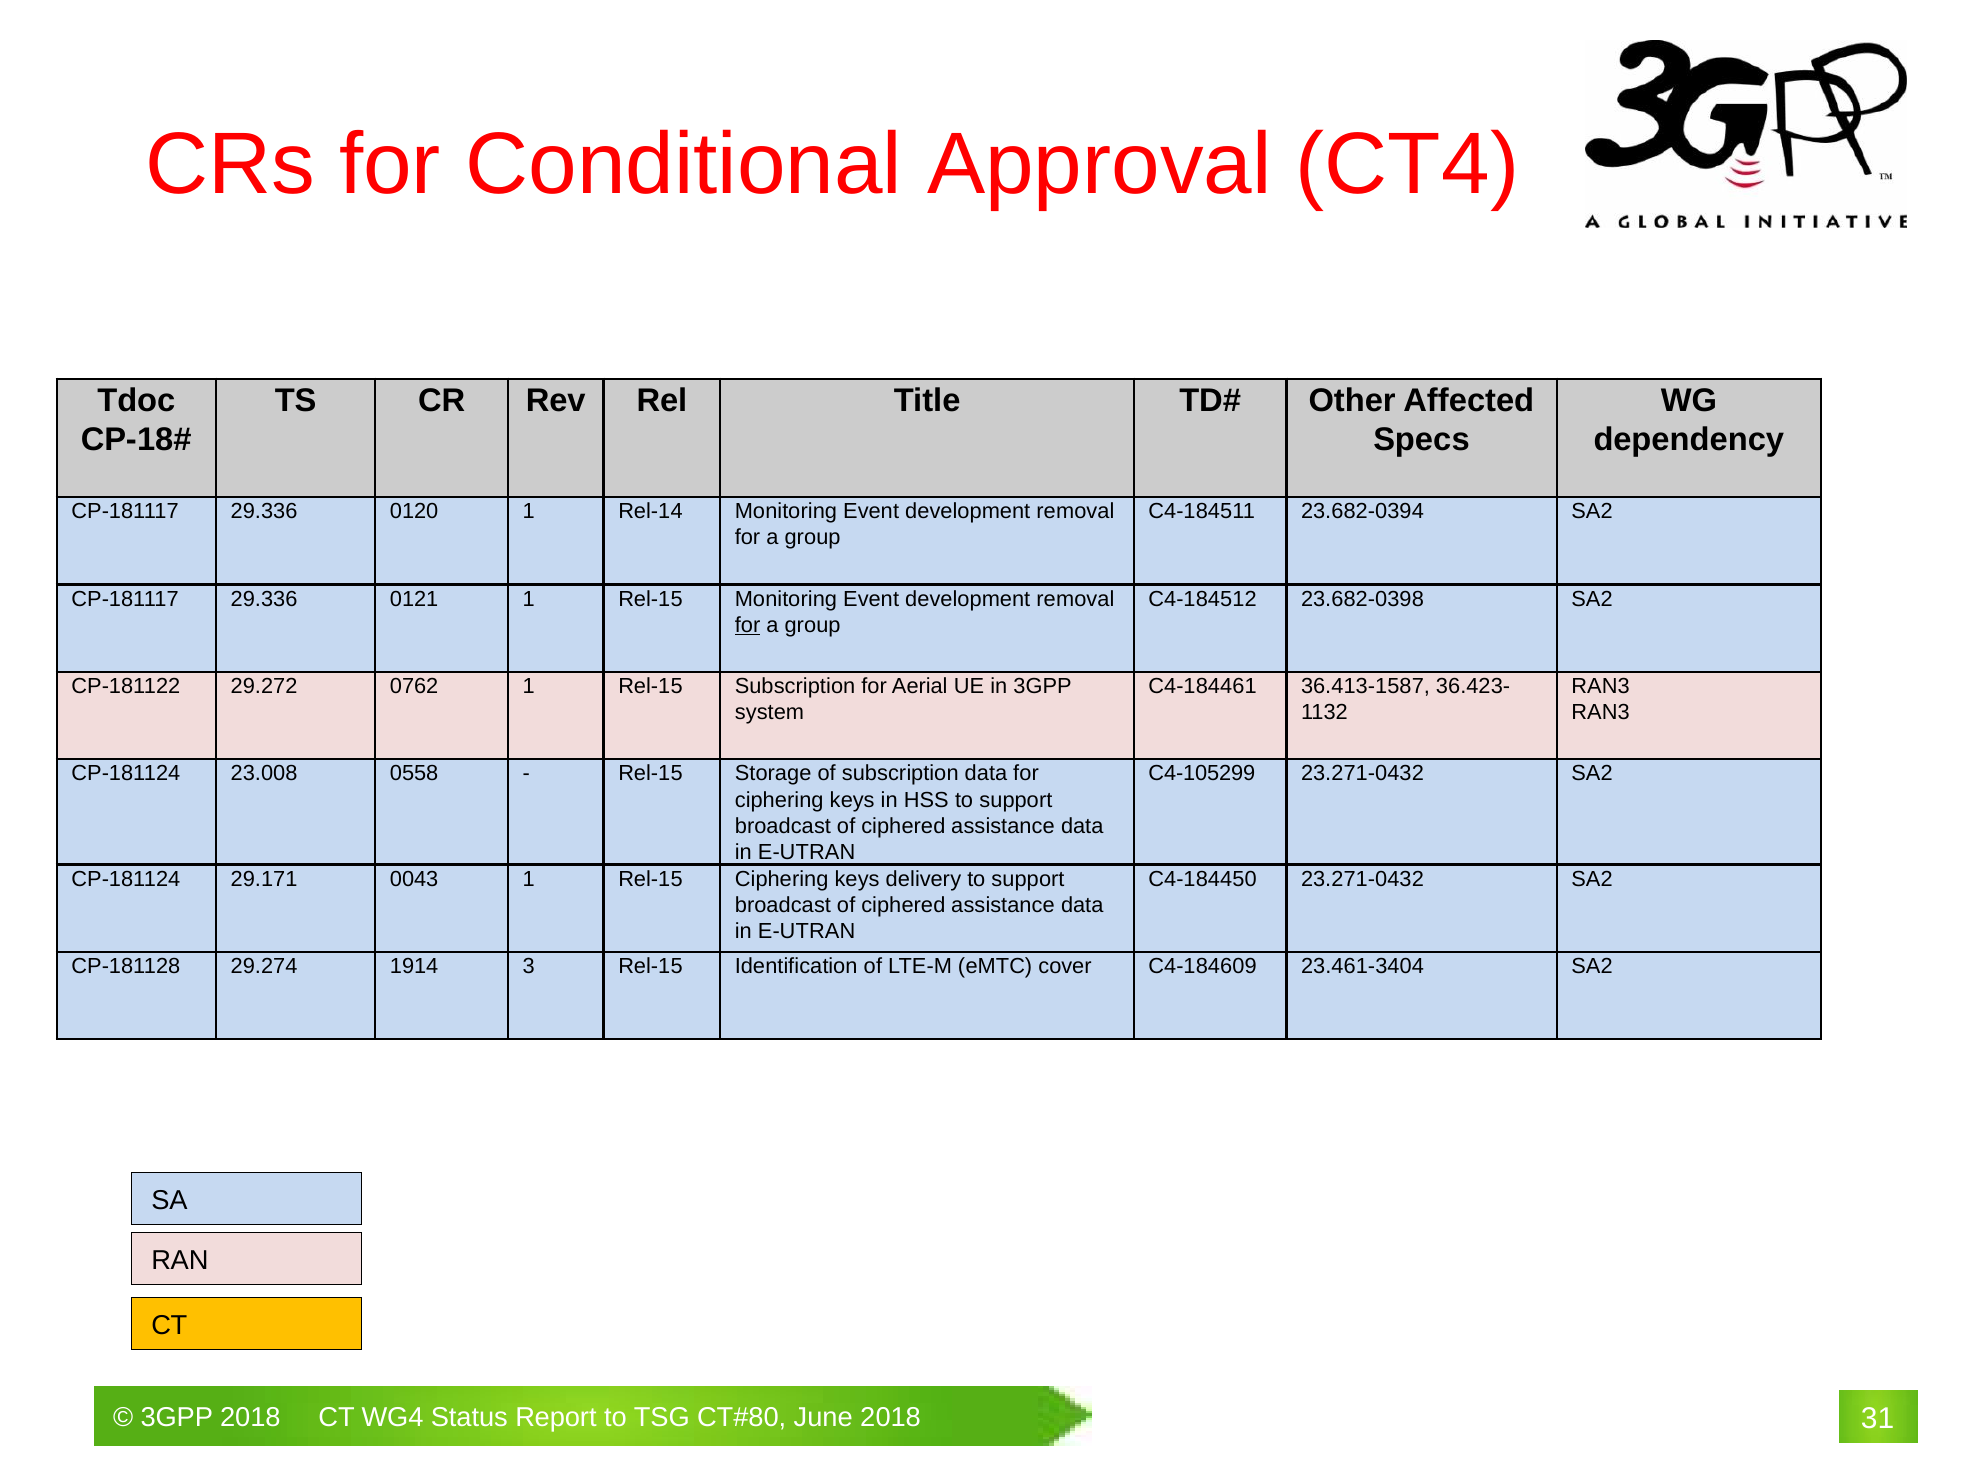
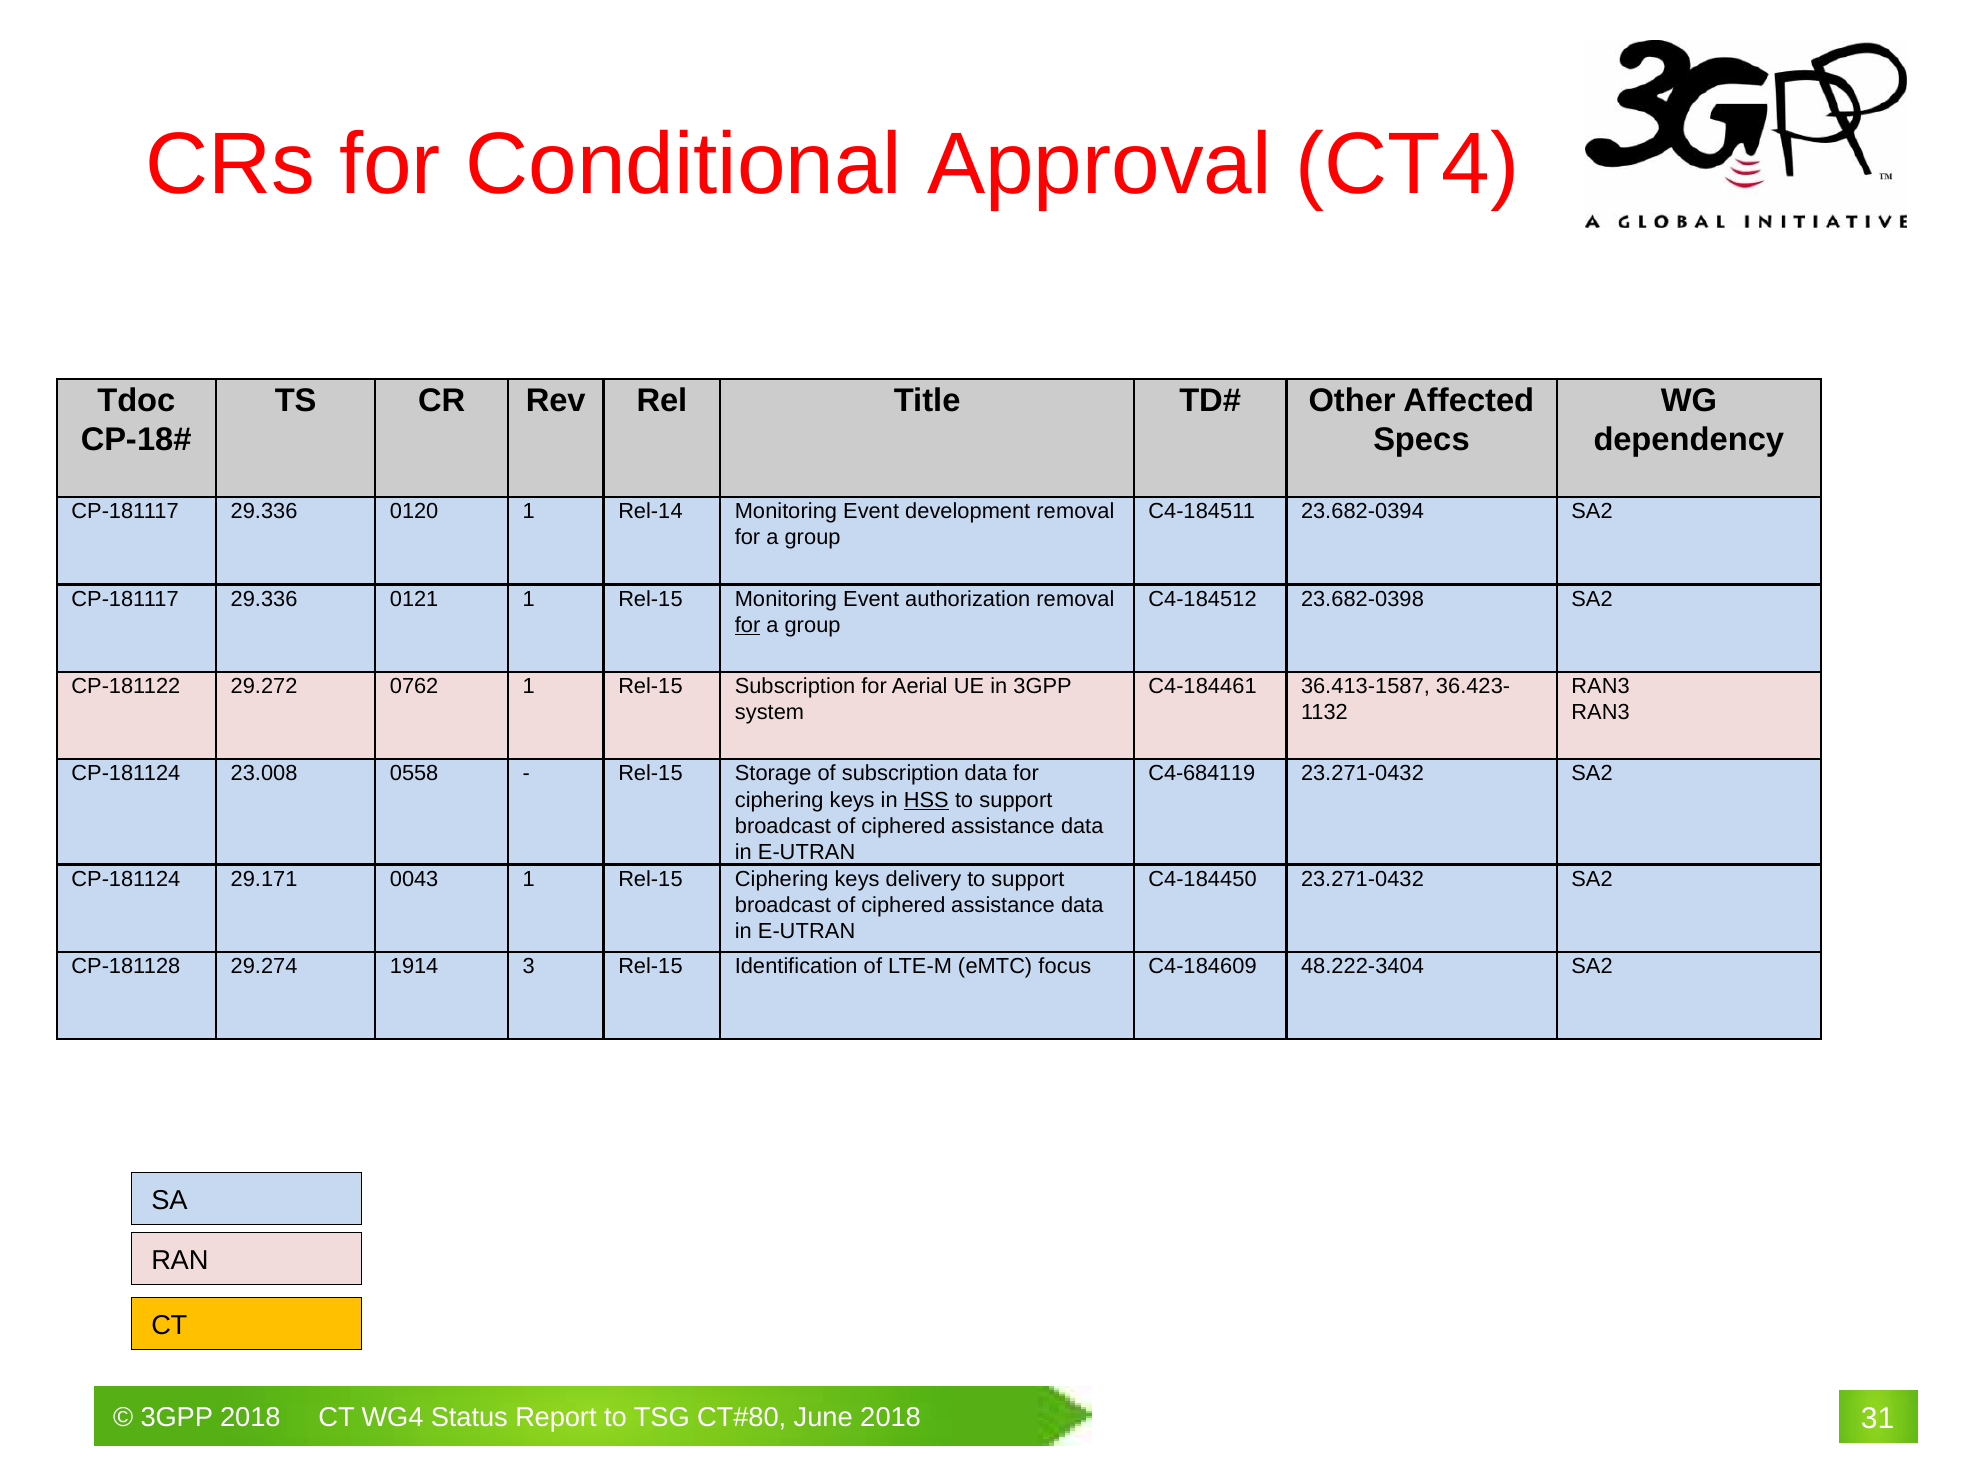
Rel-15 Monitoring Event development: development -> authorization
C4-105299: C4-105299 -> C4-684119
HSS underline: none -> present
cover: cover -> focus
23.461-3404: 23.461-3404 -> 48.222-3404
